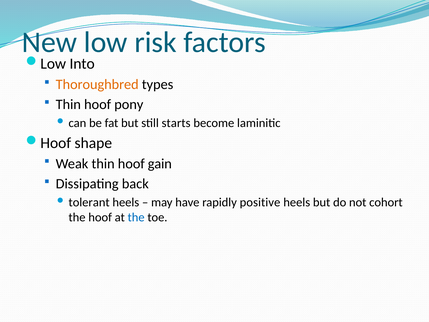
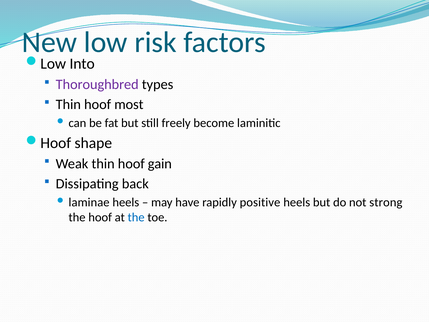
Thoroughbred colour: orange -> purple
pony: pony -> most
starts: starts -> freely
tolerant: tolerant -> laminae
cohort: cohort -> strong
